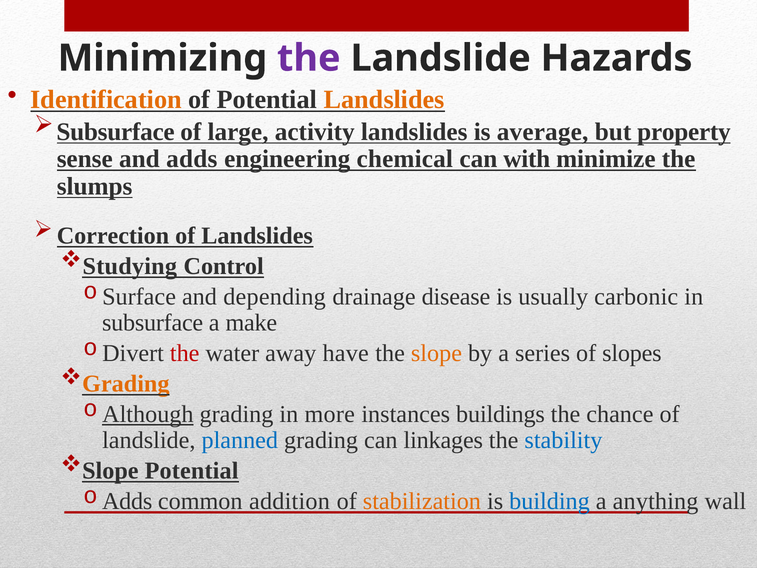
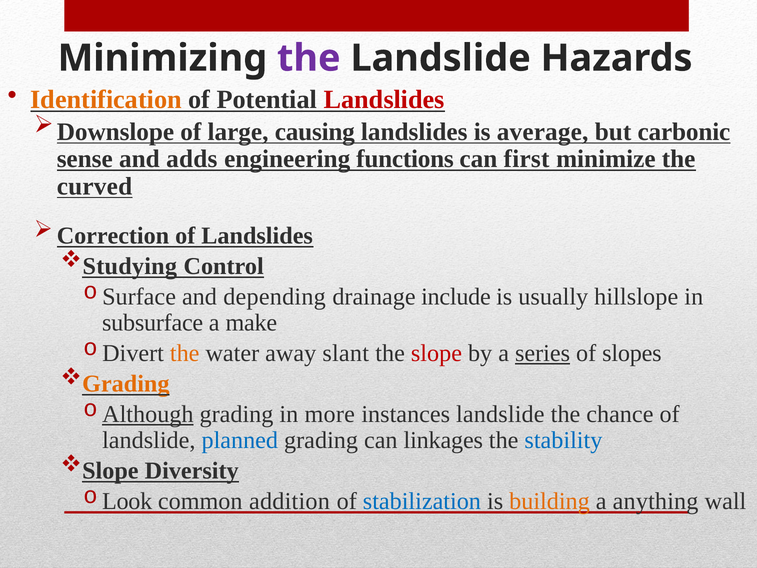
Landslides at (384, 100) colour: orange -> red
Subsurface at (116, 132): Subsurface -> Downslope
activity: activity -> causing
property: property -> carbonic
chemical: chemical -> functions
with: with -> first
slumps: slumps -> curved
disease: disease -> include
carbonic: carbonic -> hillslope
the at (185, 353) colour: red -> orange
have: have -> slant
slope at (436, 353) colour: orange -> red
series underline: none -> present
instances buildings: buildings -> landslide
Slope Potential: Potential -> Diversity
Adds at (127, 501): Adds -> Look
stabilization colour: orange -> blue
building colour: blue -> orange
